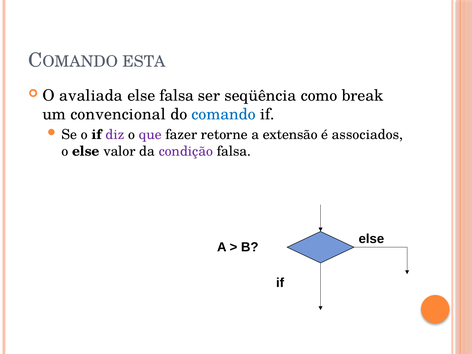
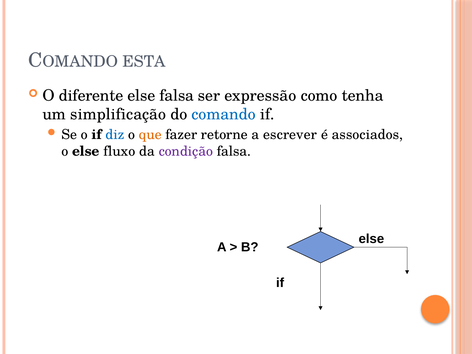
avaliada: avaliada -> diferente
seqüência: seqüência -> expressão
break: break -> tenha
convencional: convencional -> simplificação
diz colour: purple -> blue
que colour: purple -> orange
extensão: extensão -> escrever
valor: valor -> fluxo
